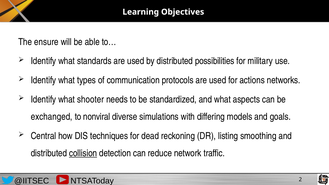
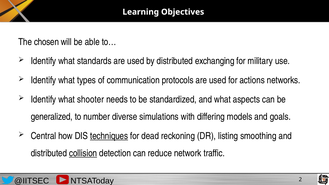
ensure: ensure -> chosen
possibilities: possibilities -> exchanging
exchanged: exchanged -> generalized
nonviral: nonviral -> number
techniques underline: none -> present
